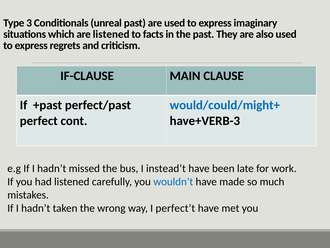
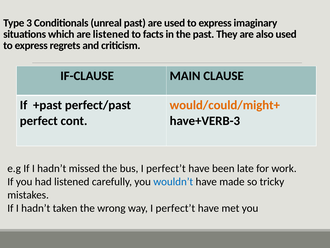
would/could/might+ colour: blue -> orange
bus I instead’t: instead’t -> perfect’t
much: much -> tricky
